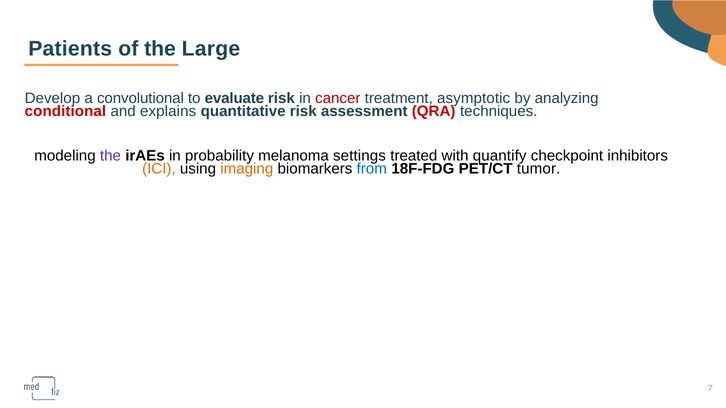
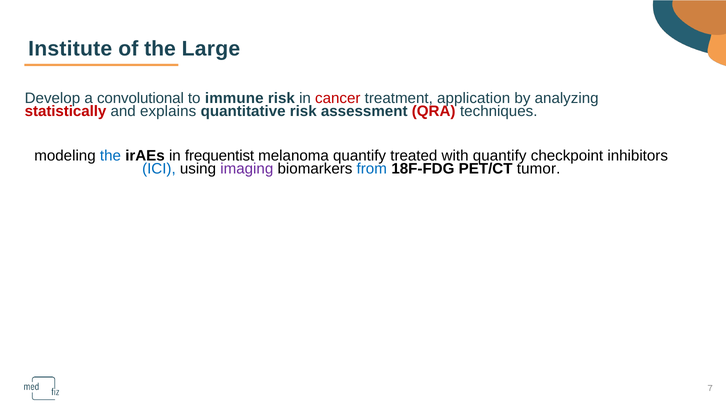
Patients: Patients -> Institute
evaluate: evaluate -> immune
asymptotic: asymptotic -> application
conditional: conditional -> statistically
the at (110, 156) colour: purple -> blue
probability: probability -> frequentist
melanoma settings: settings -> quantify
ICI colour: orange -> blue
imaging colour: orange -> purple
